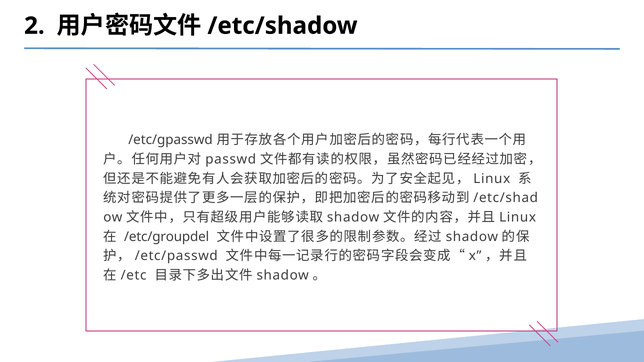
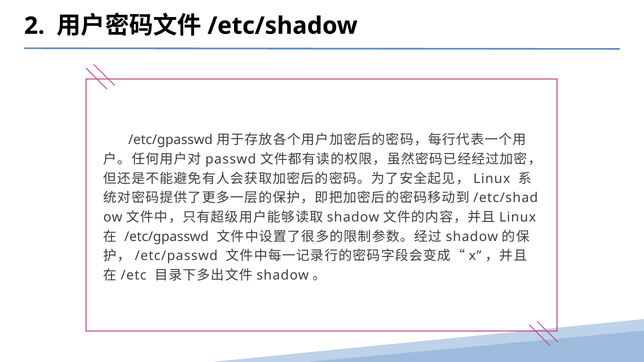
/etc/groupdel at (167, 237): /etc/groupdel -> /etc/gpasswd
